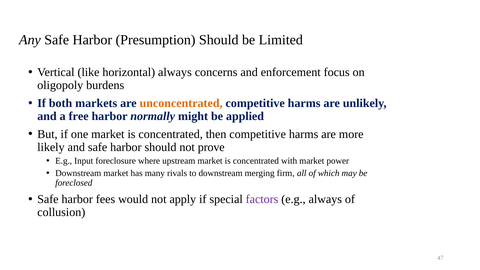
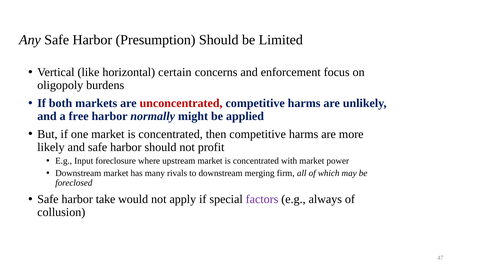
horizontal always: always -> certain
unconcentrated colour: orange -> red
prove: prove -> profit
fees: fees -> take
